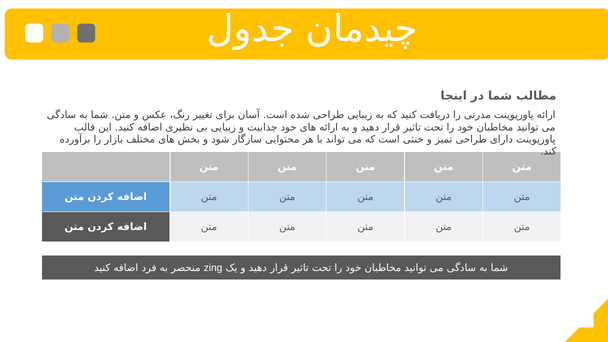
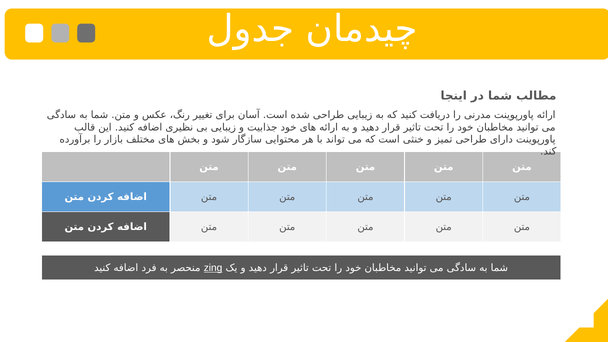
zing underline: none -> present
